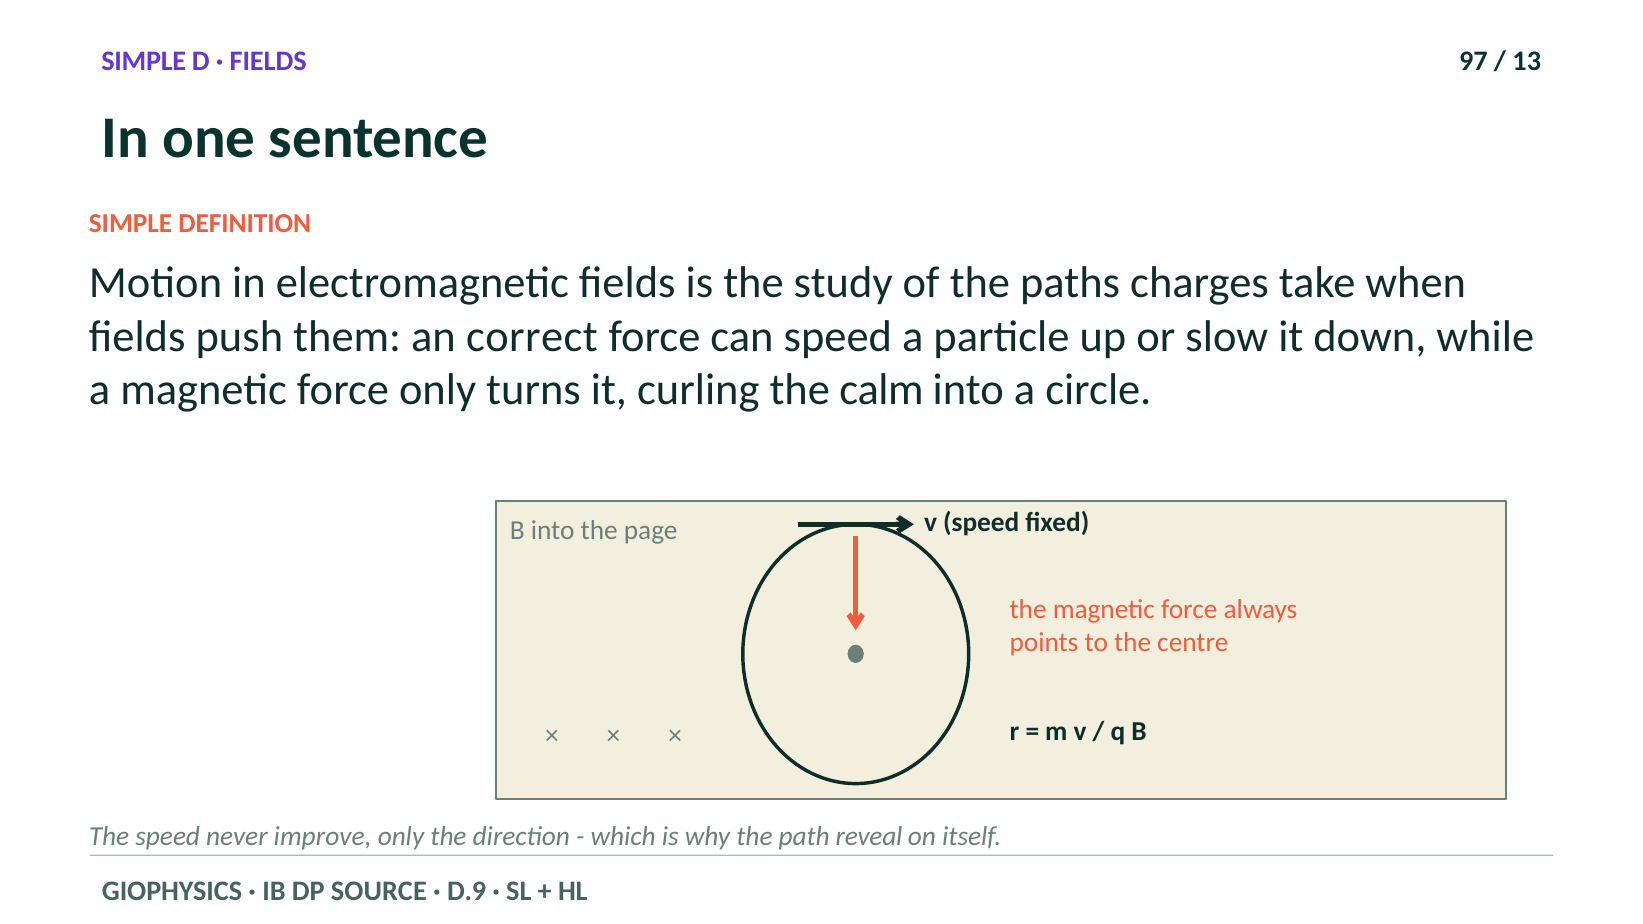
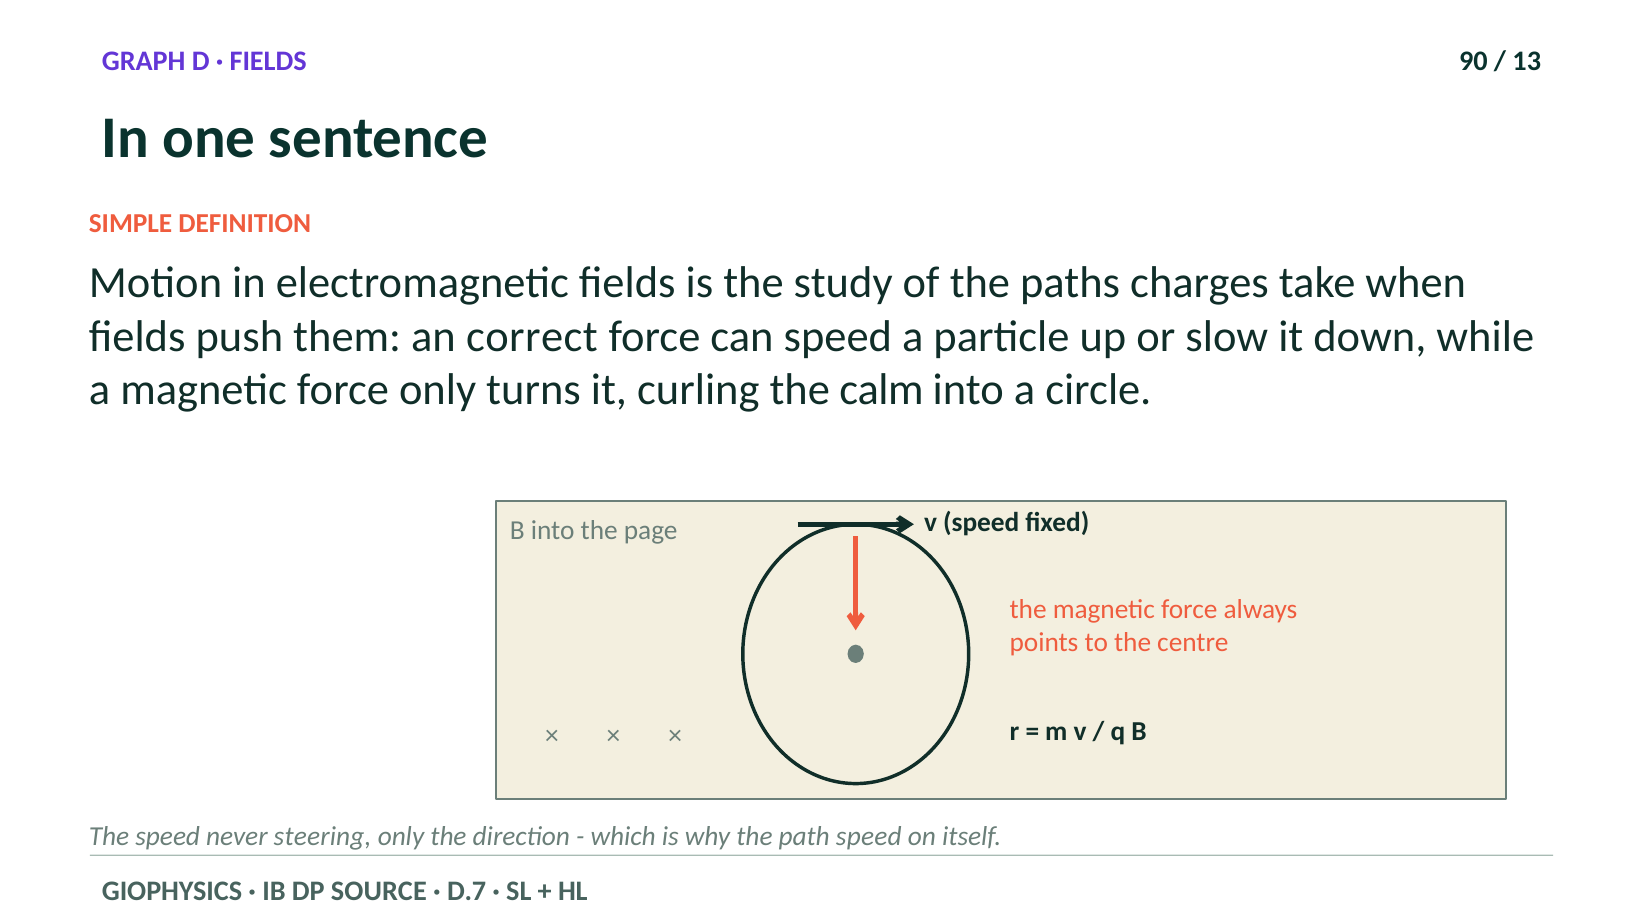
SIMPLE at (144, 61): SIMPLE -> GRAPH
97: 97 -> 90
improve: improve -> steering
path reveal: reveal -> speed
D.9: D.9 -> D.7
